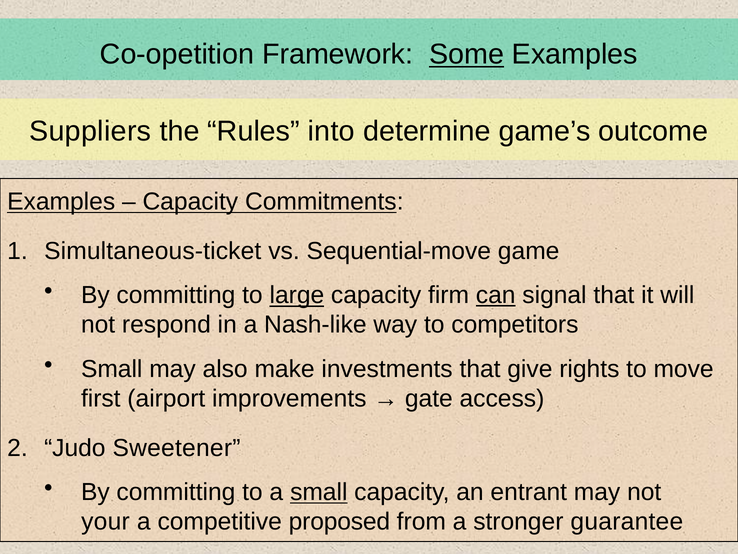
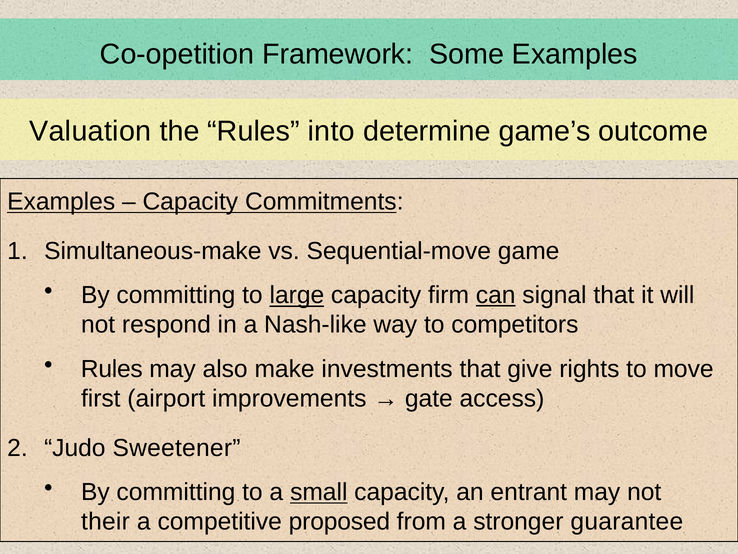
Some underline: present -> none
Suppliers: Suppliers -> Valuation
Simultaneous-ticket: Simultaneous-ticket -> Simultaneous-make
Small at (112, 369): Small -> Rules
your: your -> their
